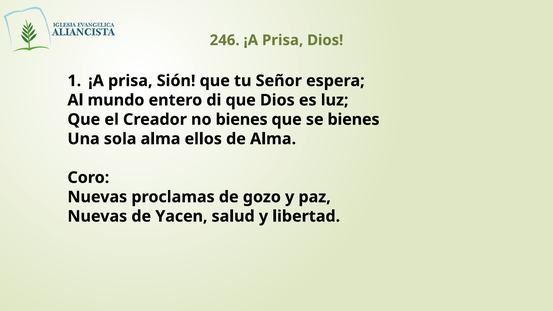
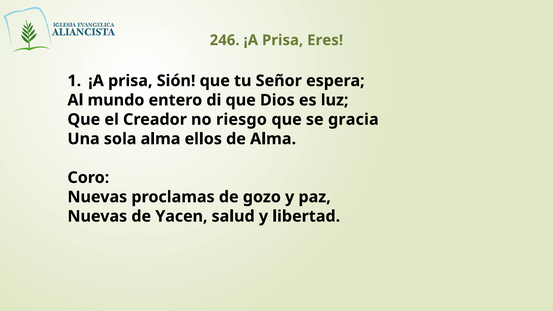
Prisa Dios: Dios -> Eres
no bienes: bienes -> riesgo
se bienes: bienes -> gracia
